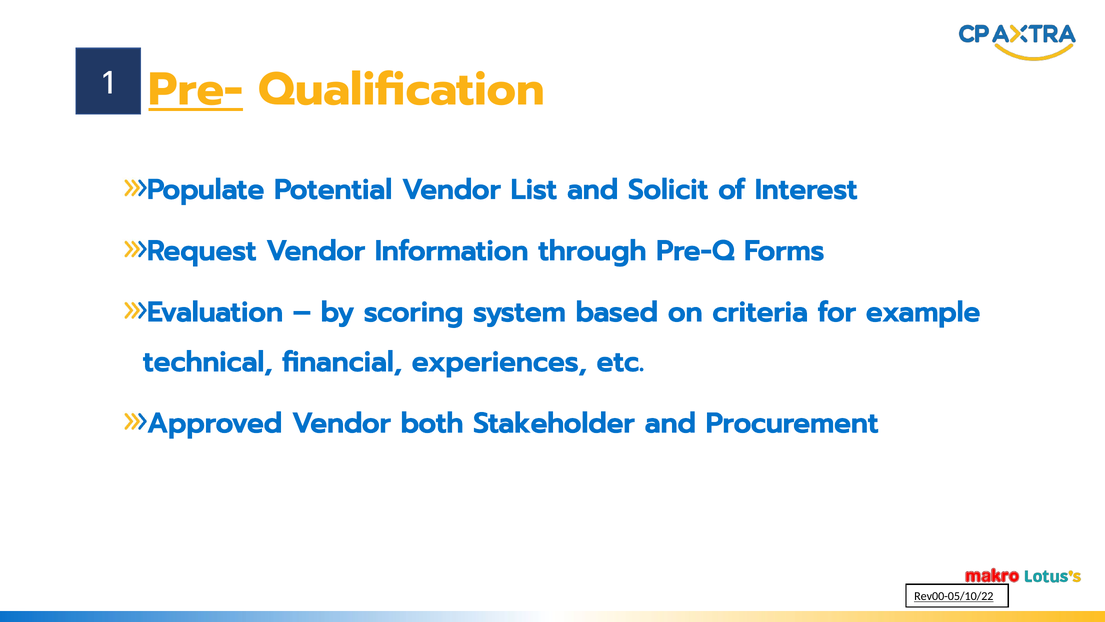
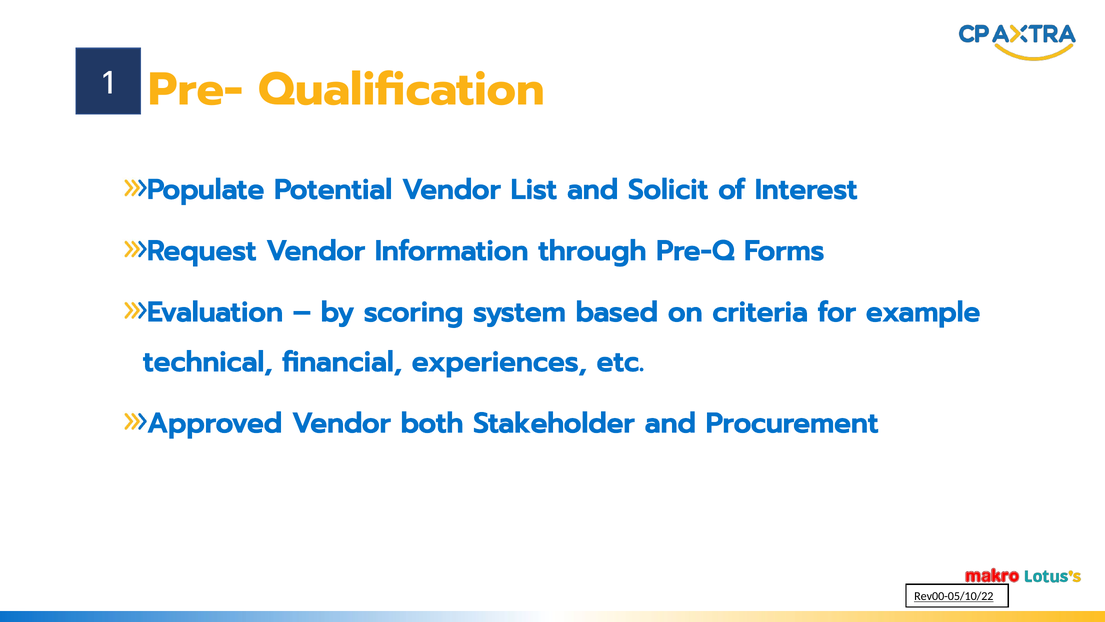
Pre- underline: present -> none
